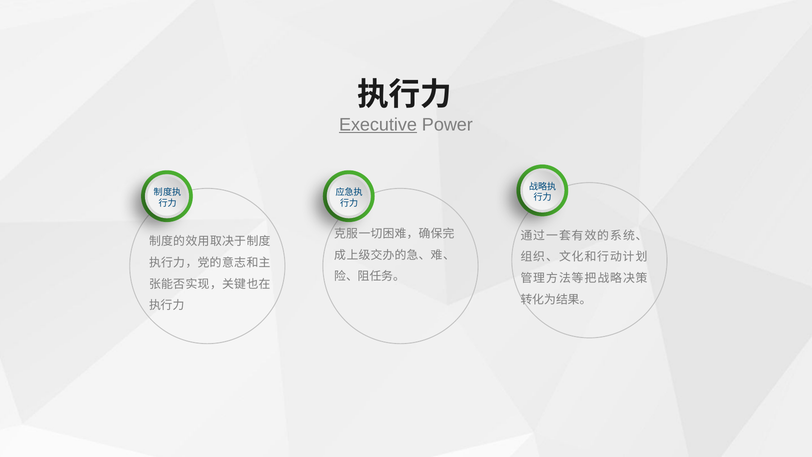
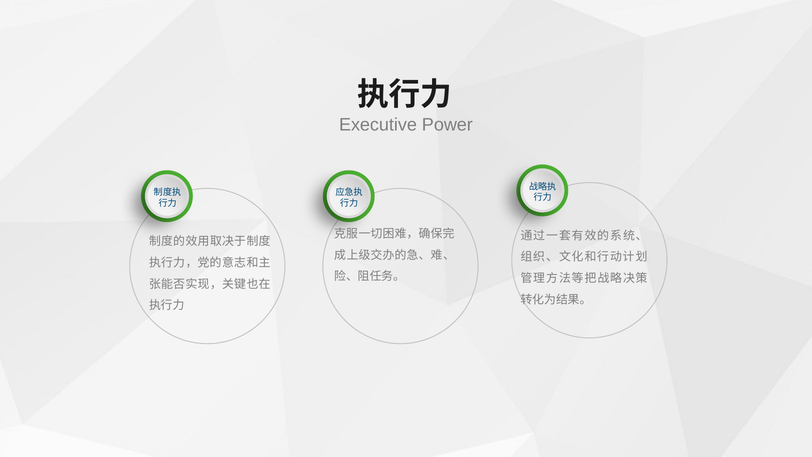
Executive underline: present -> none
